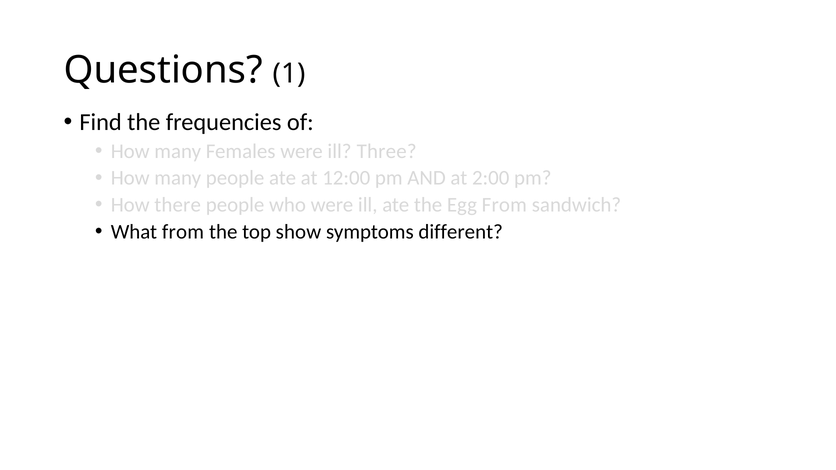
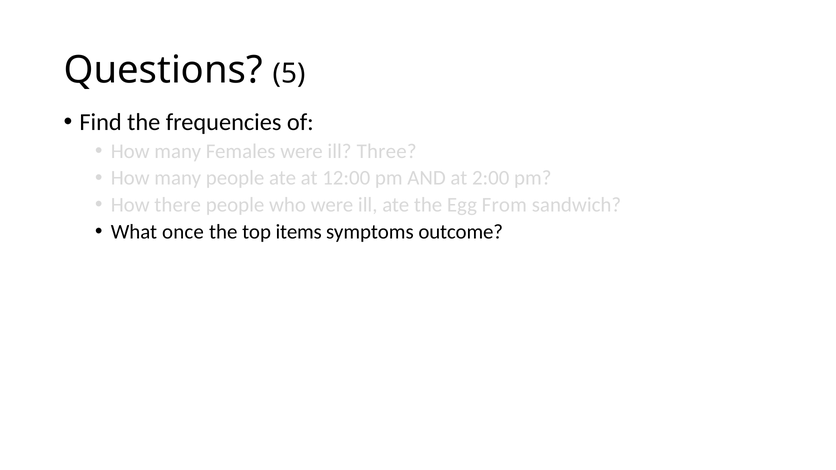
1: 1 -> 5
What from: from -> once
show: show -> items
different: different -> outcome
